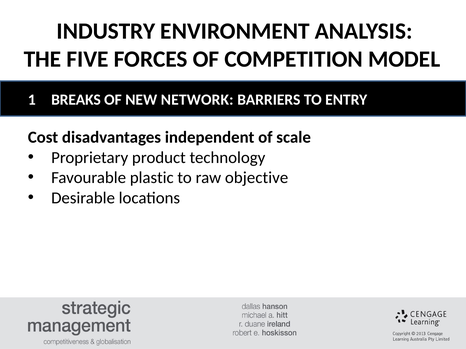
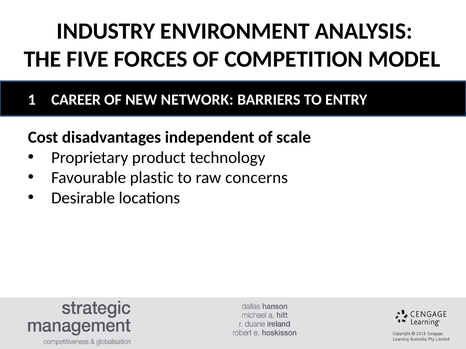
BREAKS: BREAKS -> CAREER
objective: objective -> concerns
